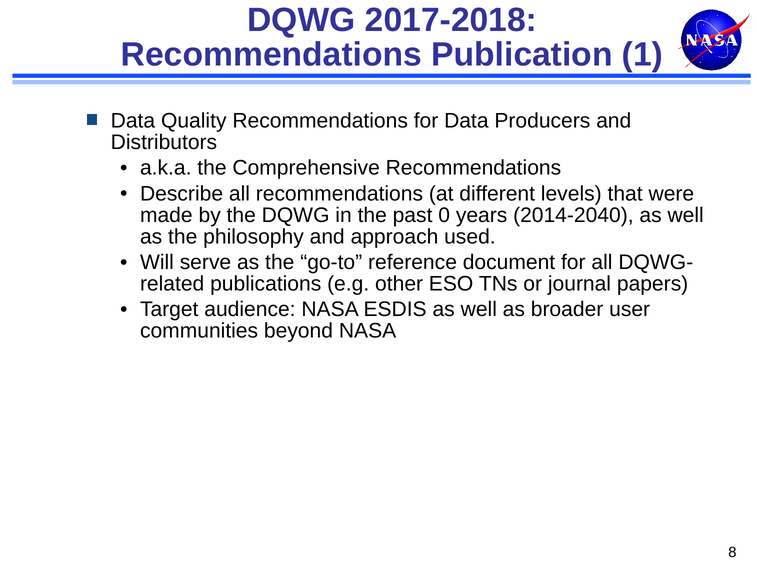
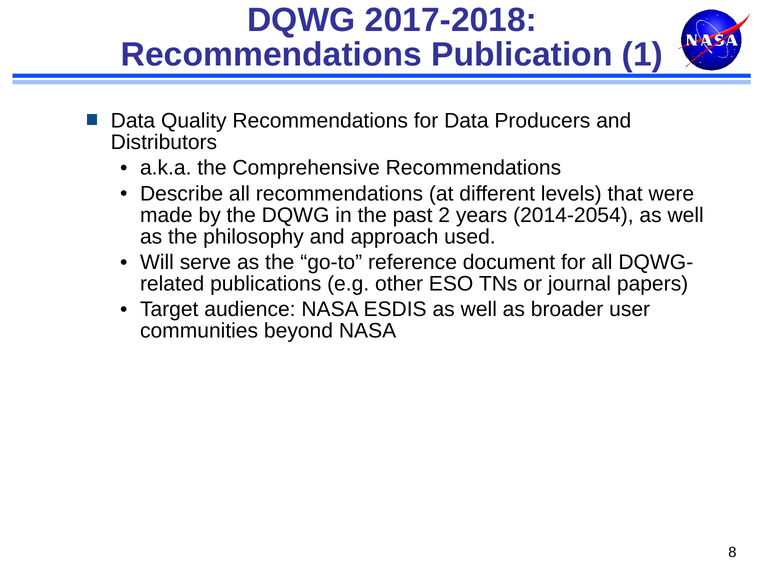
0: 0 -> 2
2014-2040: 2014-2040 -> 2014-2054
